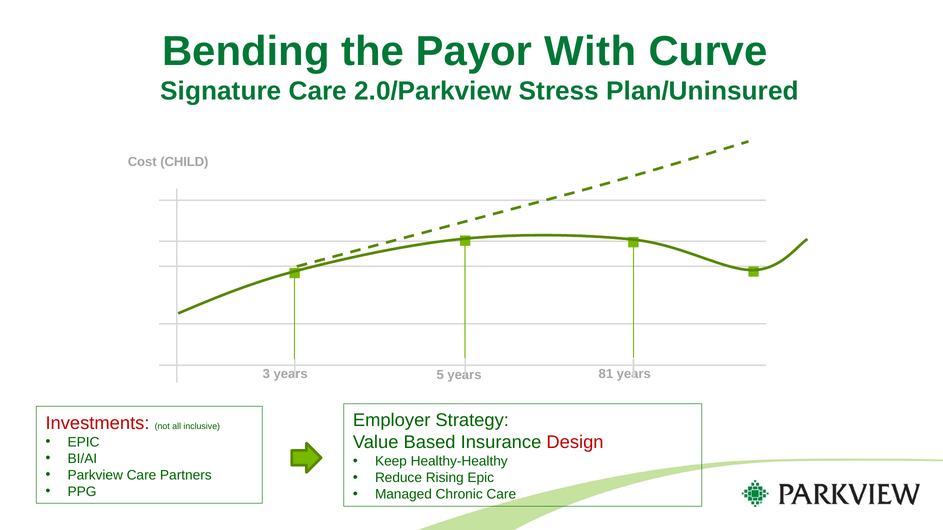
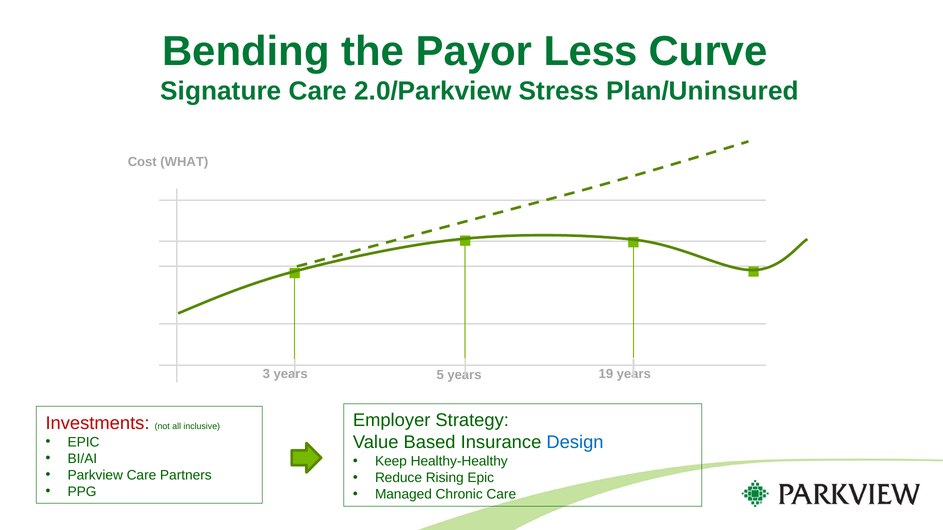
With: With -> Less
CHILD: CHILD -> WHAT
81: 81 -> 19
Design colour: red -> blue
